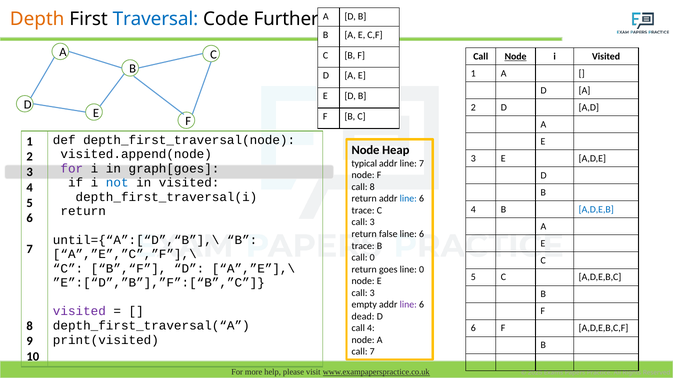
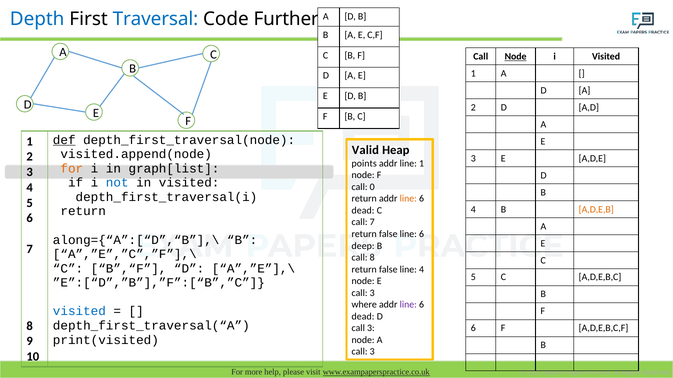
Depth colour: orange -> blue
def underline: none -> present
Node at (366, 150): Node -> Valid
typical: typical -> points
line 7: 7 -> 1
for at (72, 169) colour: purple -> orange
graph[goes: graph[goes -> graph[list
call 8: 8 -> 0
line at (408, 199) colour: blue -> orange
A,D,E,B colour: blue -> orange
trace at (363, 211): trace -> dead
3 at (372, 223): 3 -> 7
until={“A”:[“D”,“B”],\: until={“A”:[“D”,“B”],\ -> along={“A”:[“D”,“B”],\
trace at (363, 246): trace -> deep
call 0: 0 -> 8
goes at (388, 270): goes -> false
line 0: 0 -> 4
empty: empty -> where
visited at (79, 312) colour: purple -> blue
4 at (371, 329): 4 -> 3
7 at (372, 352): 7 -> 3
